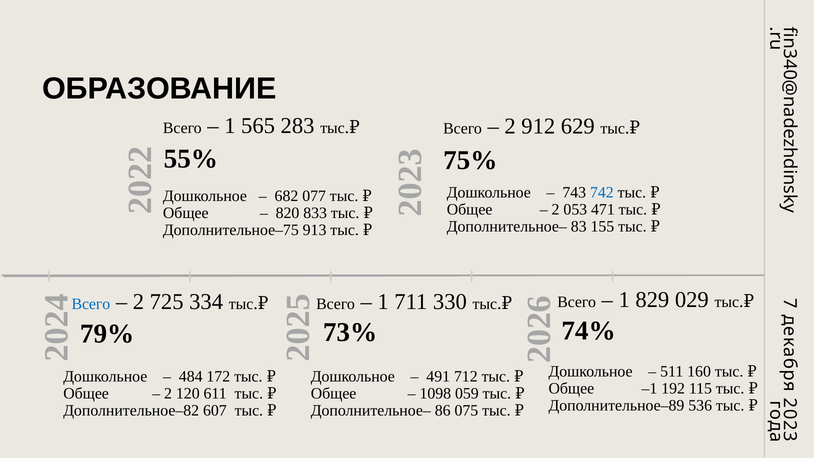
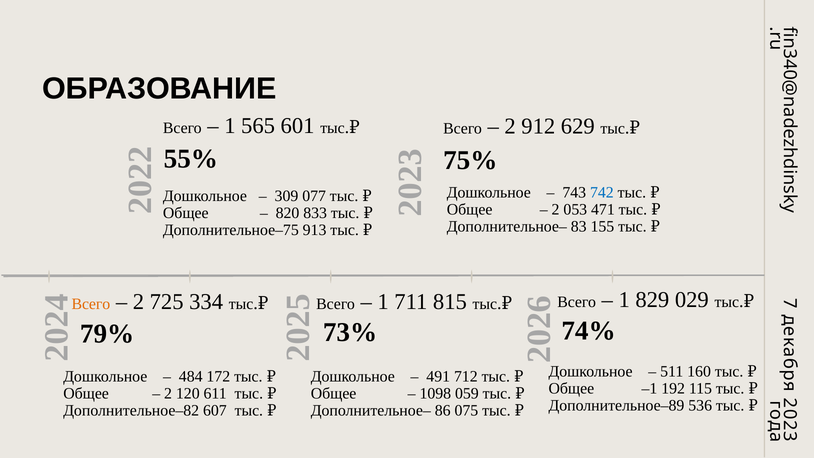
283: 283 -> 601
682: 682 -> 309
330: 330 -> 815
Всего at (91, 304) colour: blue -> orange
